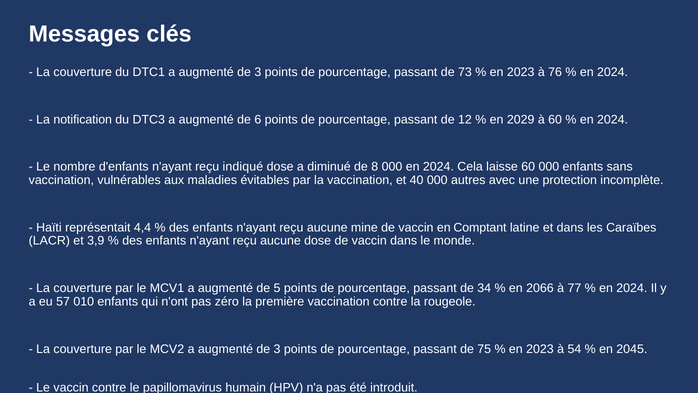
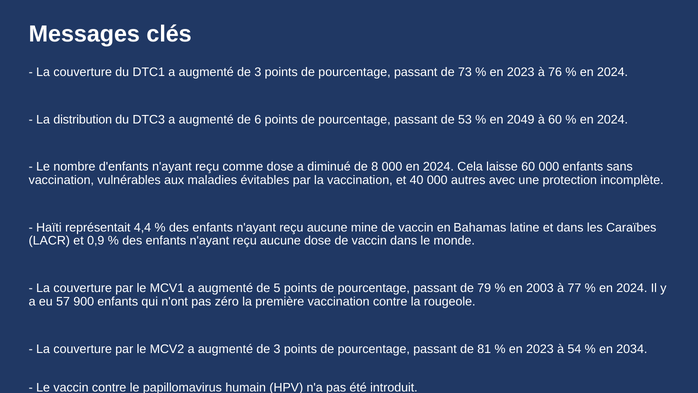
notification: notification -> distribution
12: 12 -> 53
2029: 2029 -> 2049
indiqué: indiqué -> comme
Comptant: Comptant -> Bahamas
3,9: 3,9 -> 0,9
34: 34 -> 79
2066: 2066 -> 2003
010: 010 -> 900
75: 75 -> 81
2045: 2045 -> 2034
